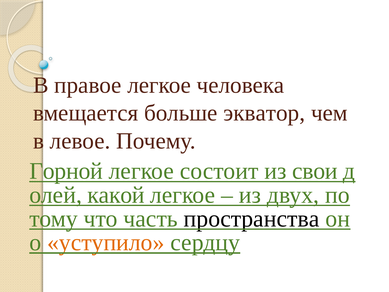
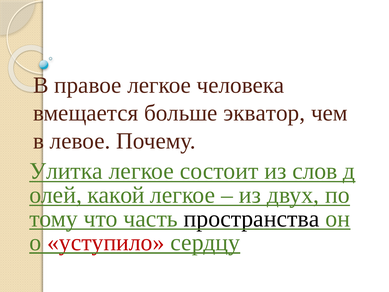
Горной: Горной -> Улитка
свои: свои -> слов
уступило colour: orange -> red
